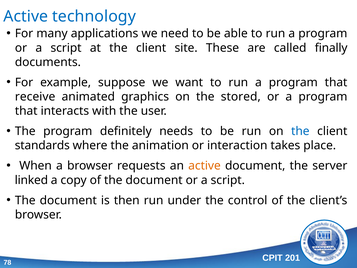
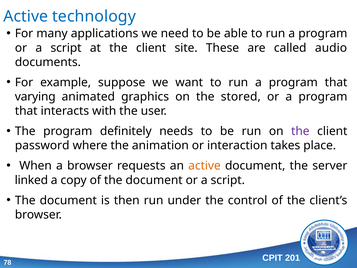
finally: finally -> audio
receive: receive -> varying
the at (300, 131) colour: blue -> purple
standards: standards -> password
